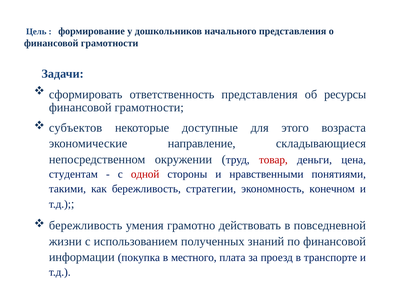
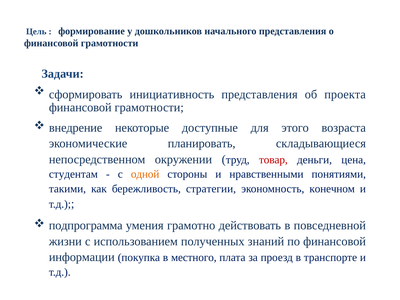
ответственность: ответственность -> инициативность
ресурсы: ресурсы -> проекта
субъектов: субъектов -> внедрение
направление: направление -> планировать
одной colour: red -> orange
бережливость at (86, 226): бережливость -> подпрограмма
